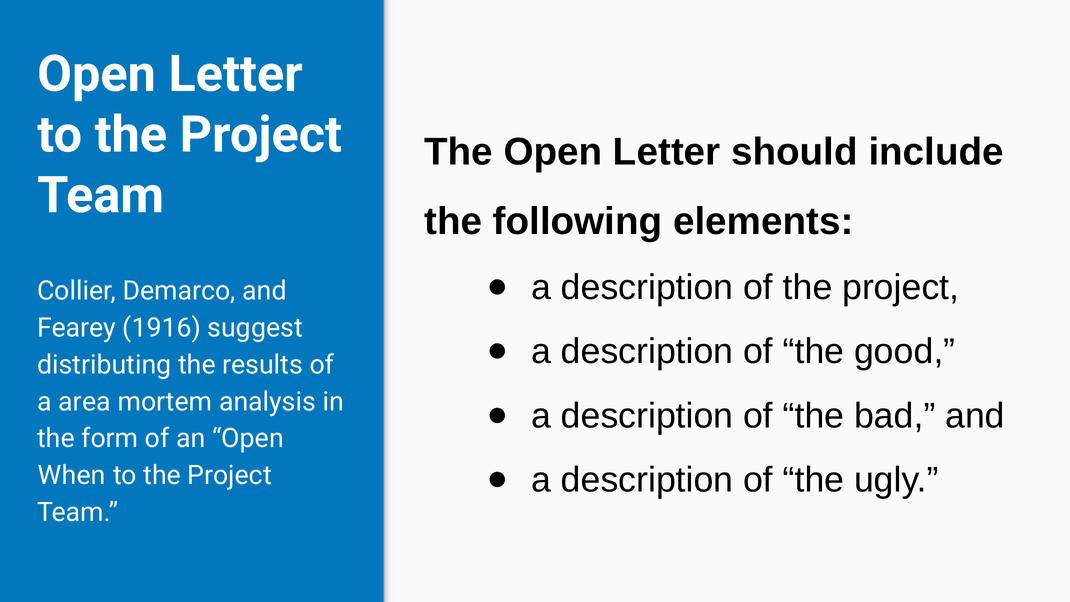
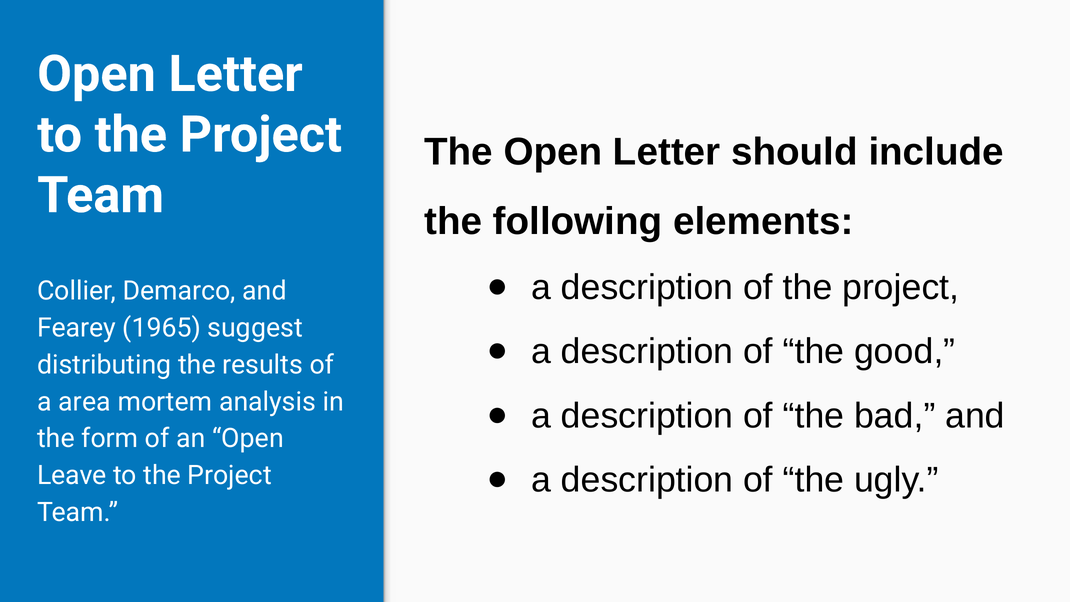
1916: 1916 -> 1965
When: When -> Leave
